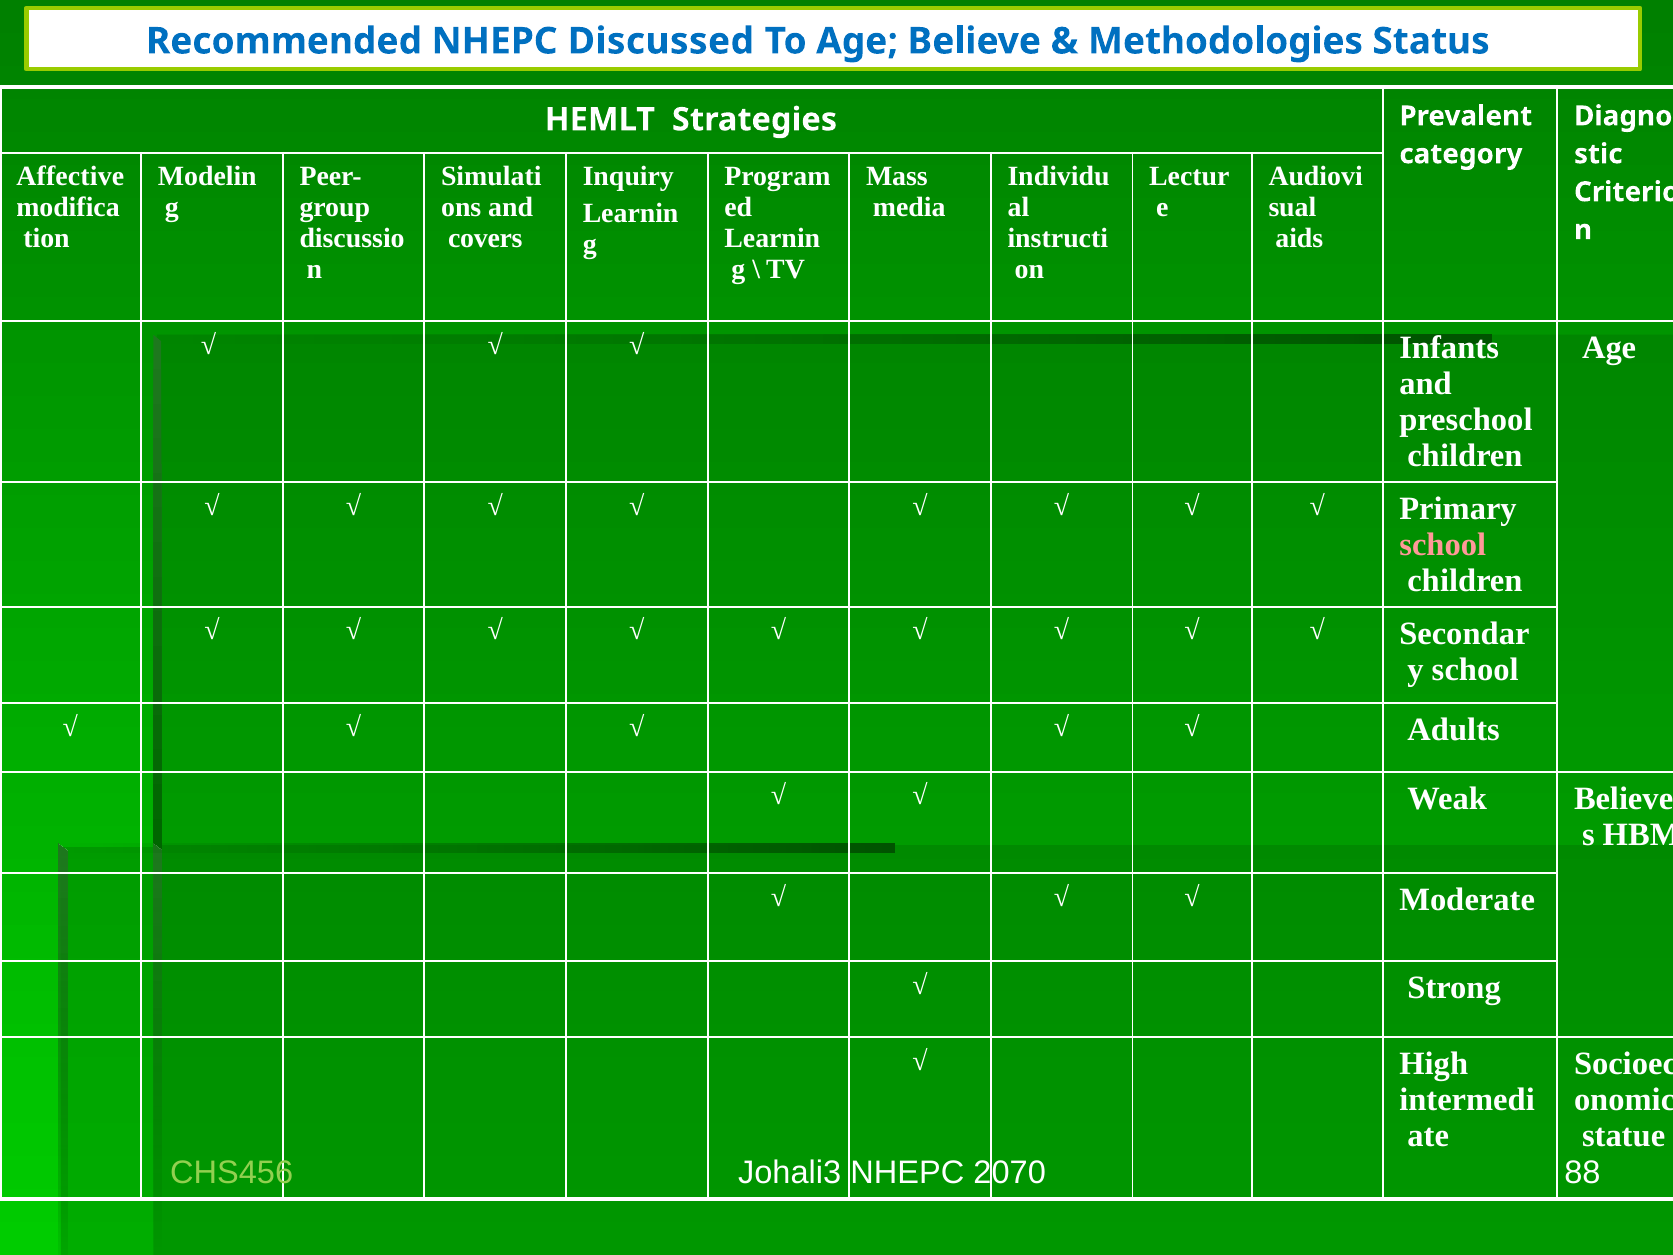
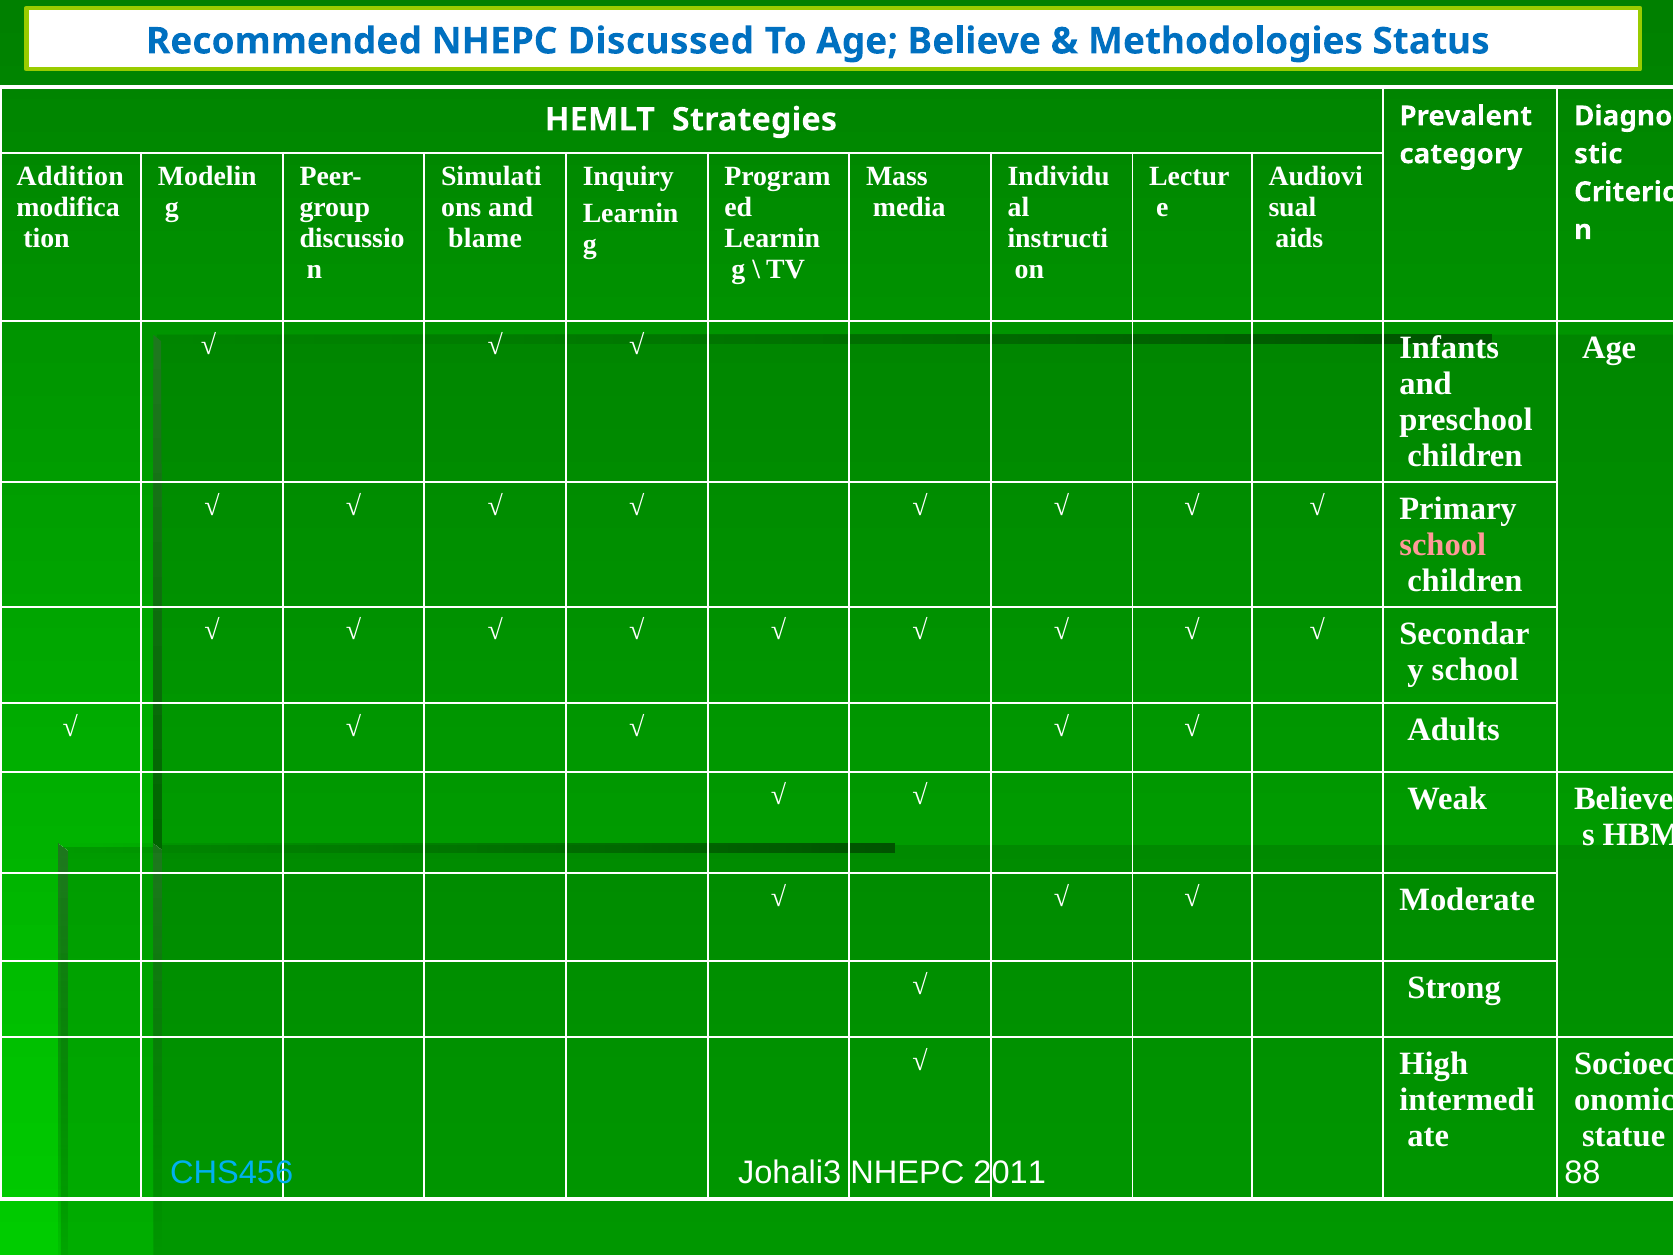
Affective: Affective -> Addition
covers: covers -> blame
CHS456 colour: light green -> light blue
2070: 2070 -> 2011
